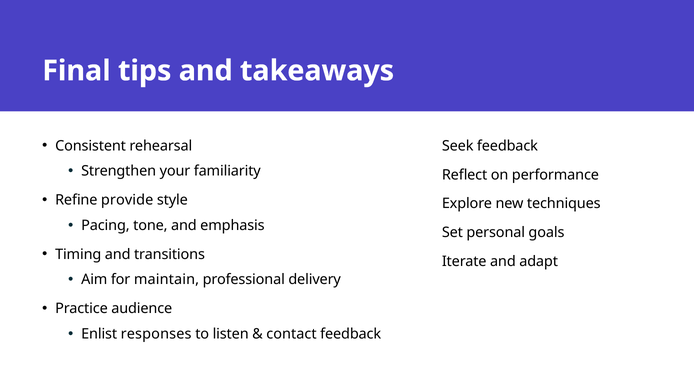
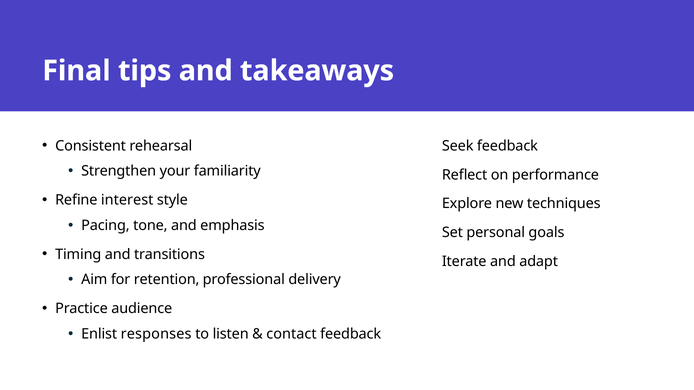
provide: provide -> interest
maintain: maintain -> retention
